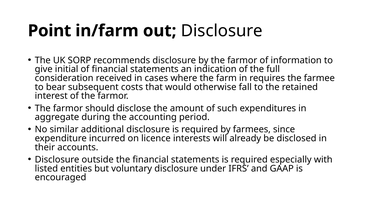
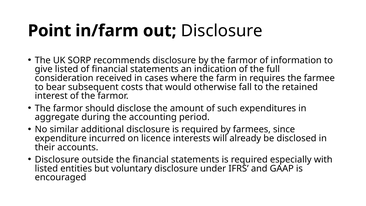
give initial: initial -> listed
